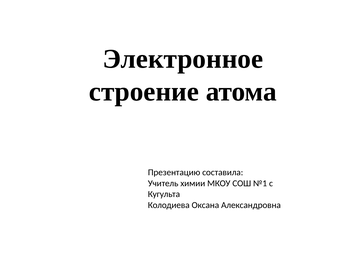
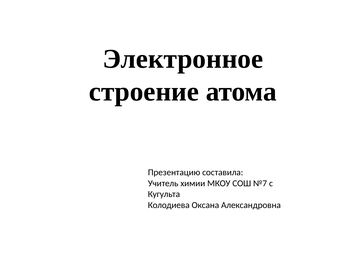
№1: №1 -> №7
